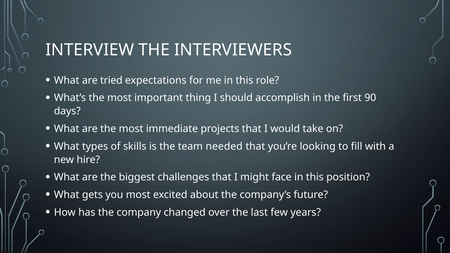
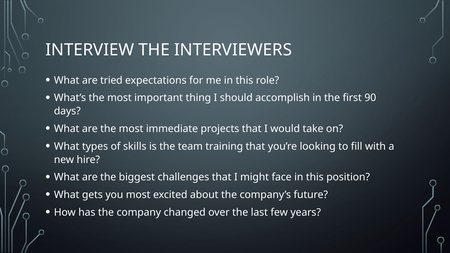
needed: needed -> training
